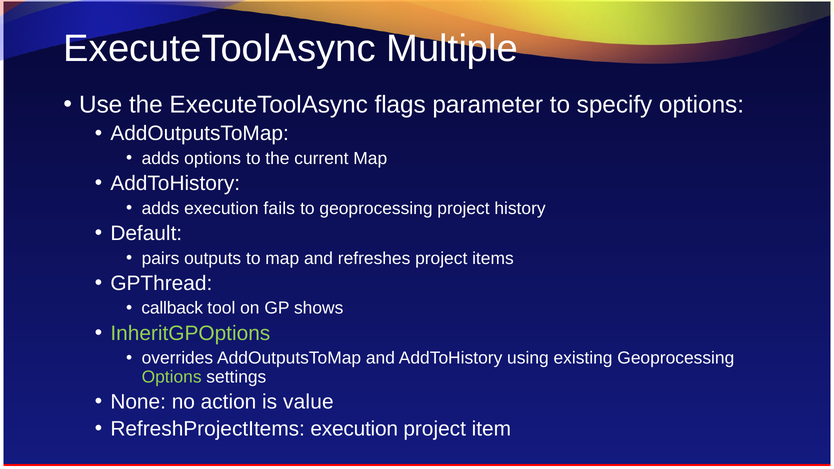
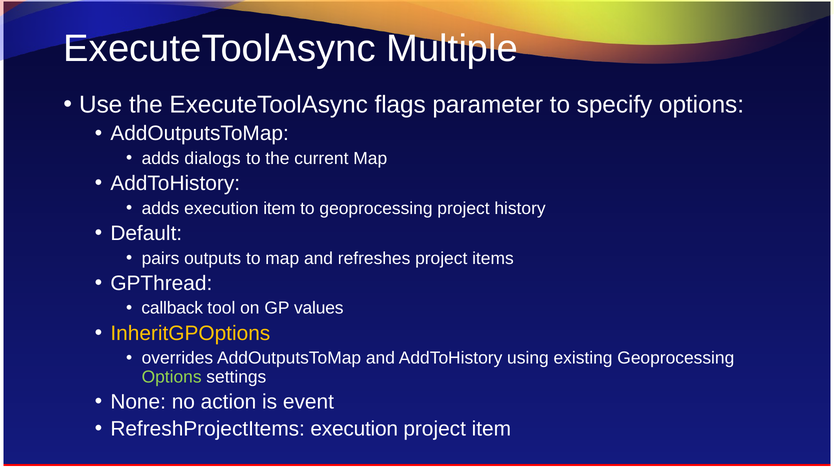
adds options: options -> dialogs
execution fails: fails -> item
shows: shows -> values
InheritGPOptions colour: light green -> yellow
value: value -> event
